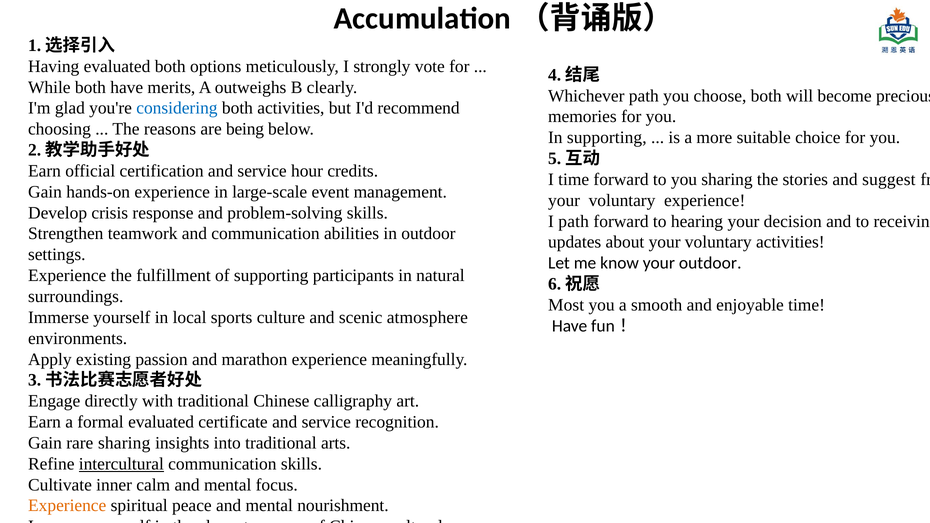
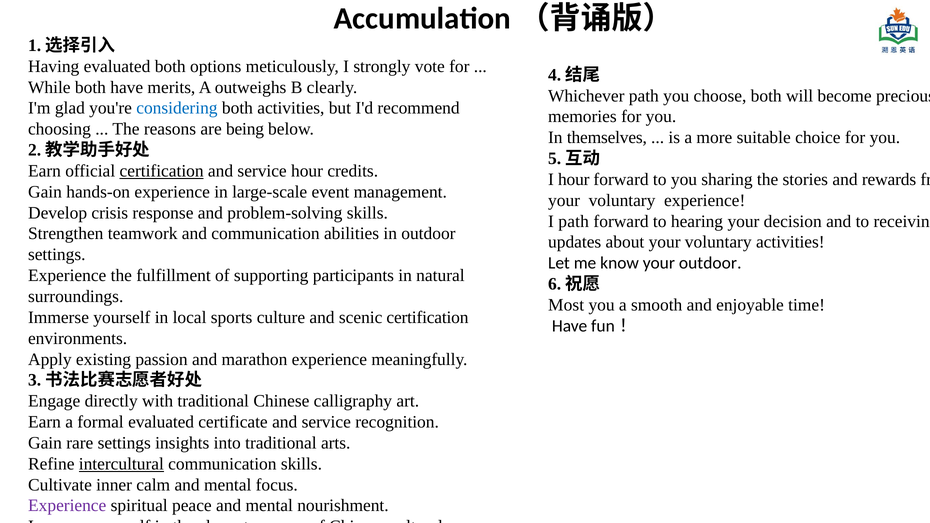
In supporting: supporting -> themselves
certification at (162, 171) underline: none -> present
I time: time -> hour
suggest: suggest -> rewards
scenic atmosphere: atmosphere -> certification
rare sharing: sharing -> settings
Experience at (67, 506) colour: orange -> purple
